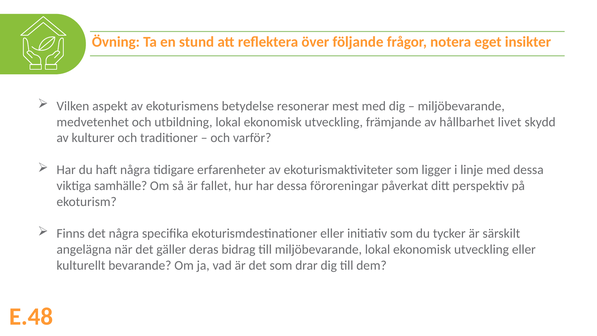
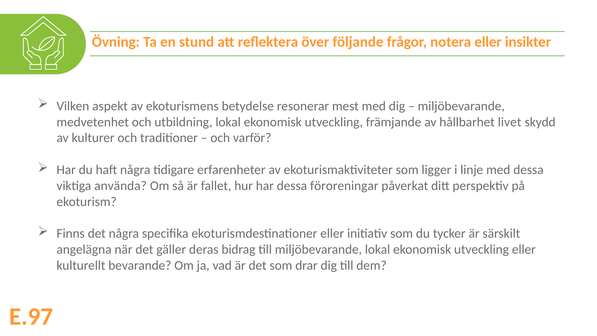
notera eget: eget -> eller
samhälle: samhälle -> använda
E.48: E.48 -> E.97
